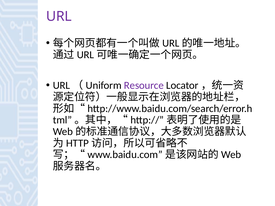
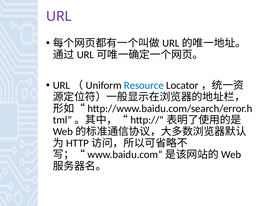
Resource colour: purple -> blue
